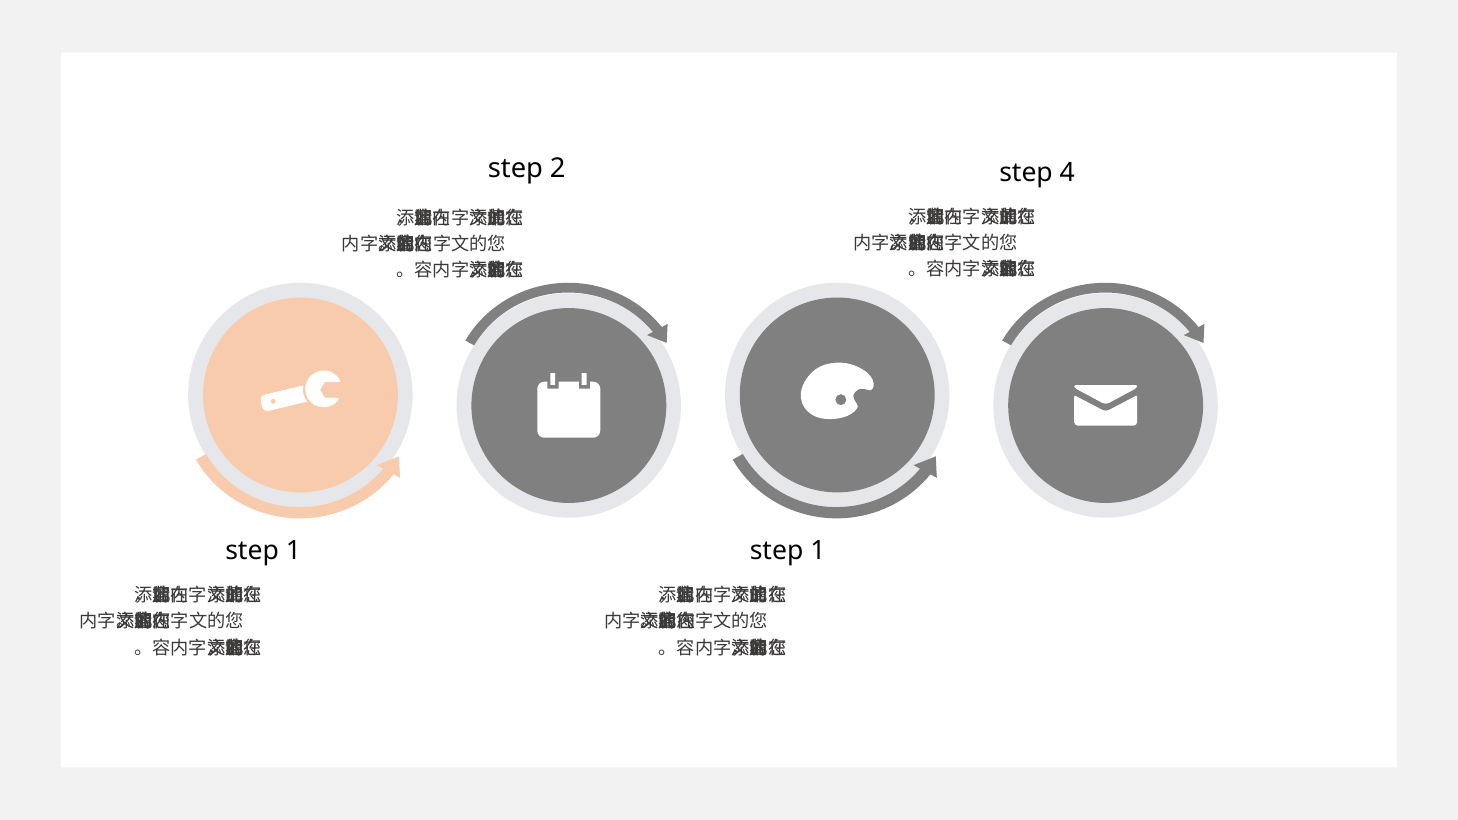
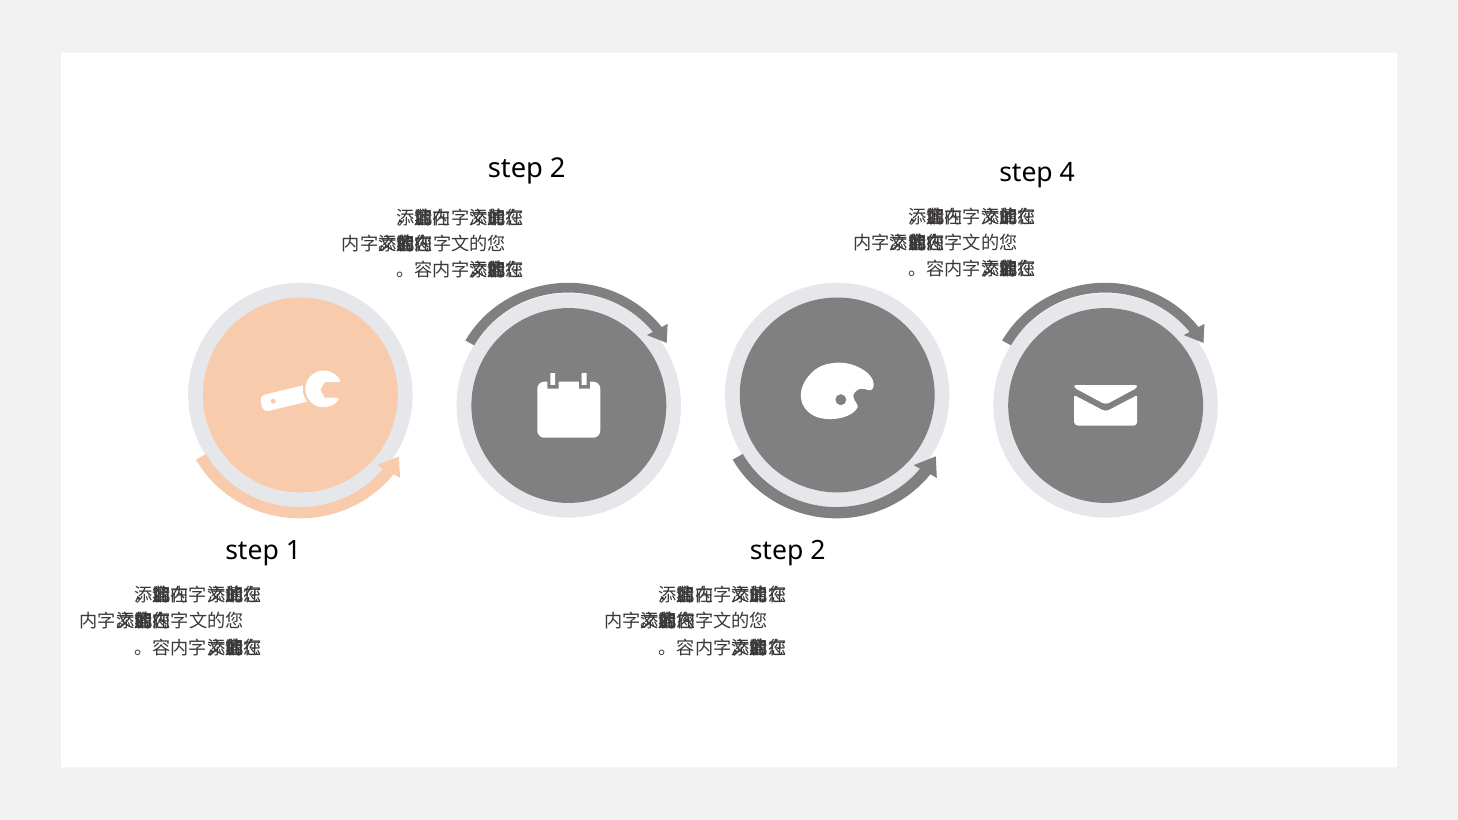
1 at (818, 551): 1 -> 2
